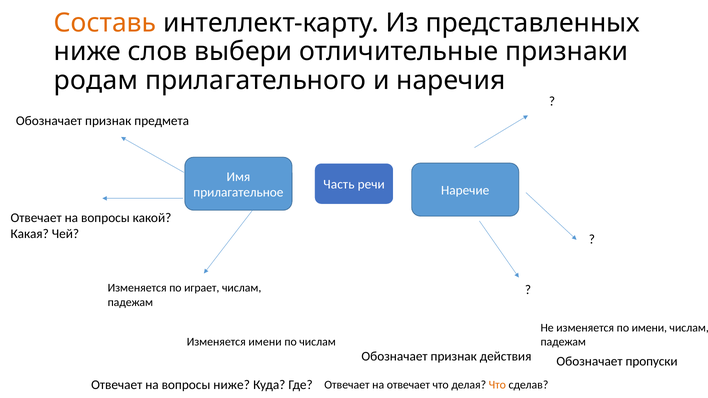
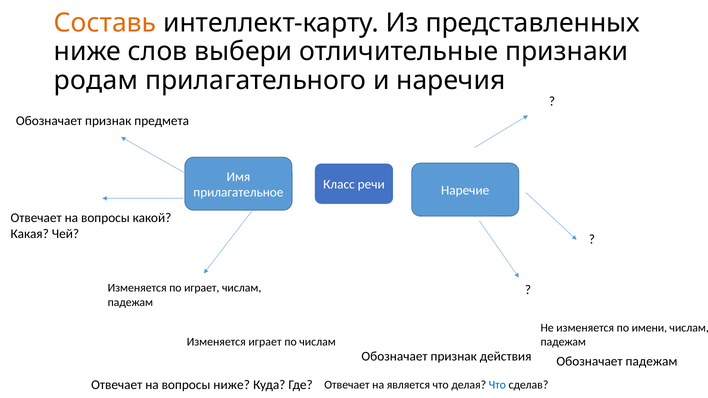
Часть: Часть -> Класс
Изменяется имени: имени -> играет
Обозначает пропуски: пропуски -> падежам
на отвечает: отвечает -> является
Что at (497, 385) colour: orange -> blue
